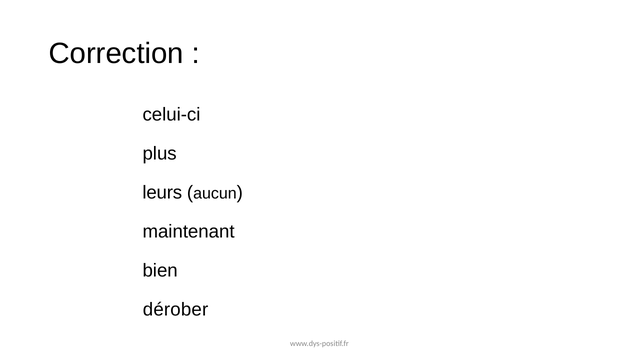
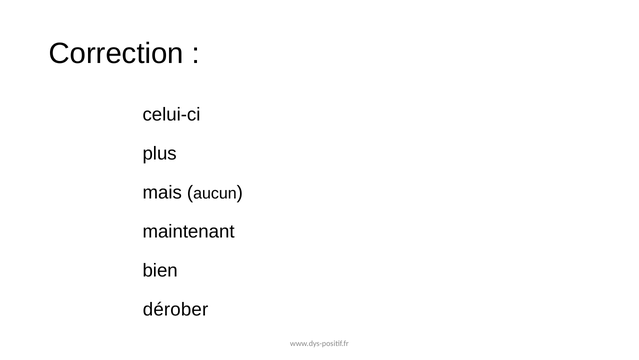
leurs: leurs -> mais
